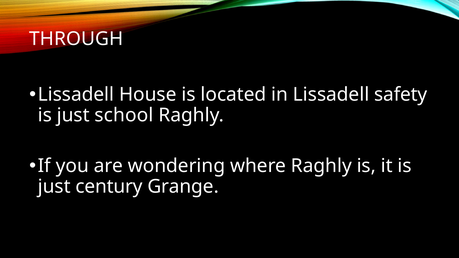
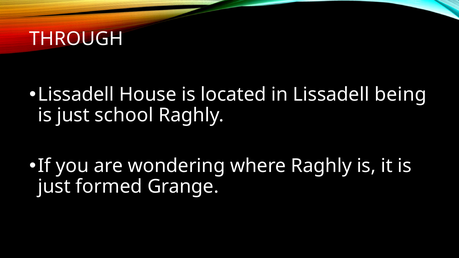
safety: safety -> being
century: century -> formed
